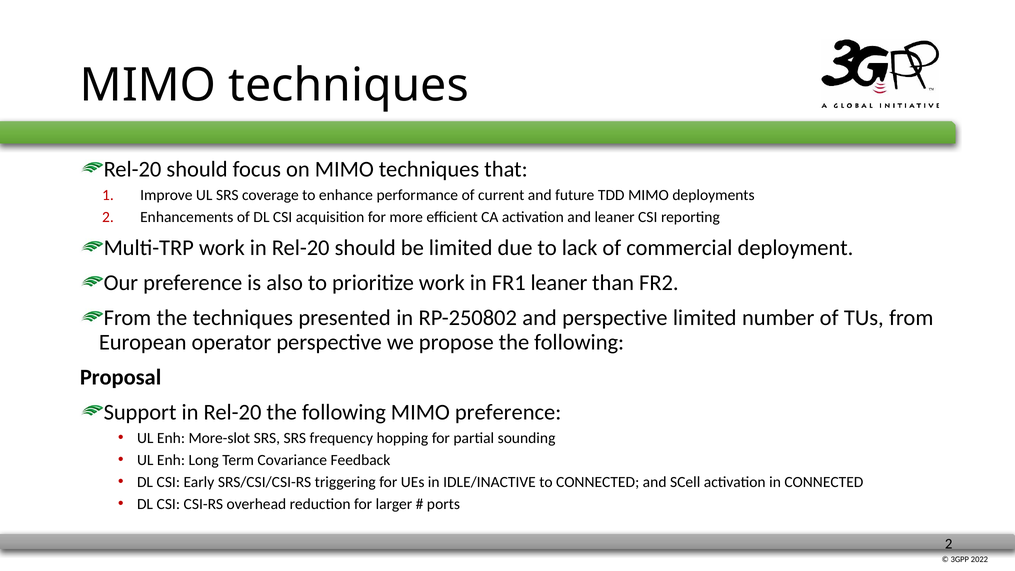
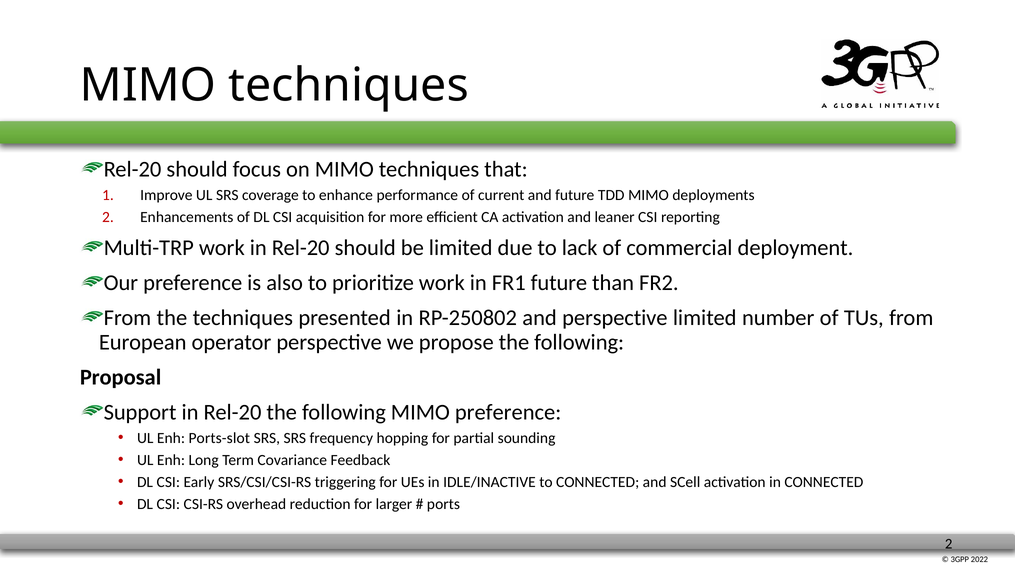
FR1 leaner: leaner -> future
More-slot: More-slot -> Ports-slot
